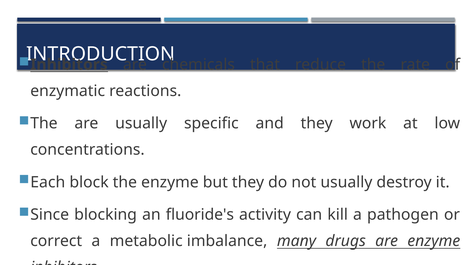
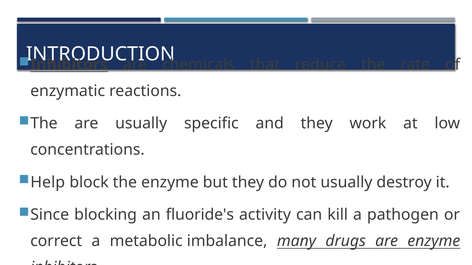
Each: Each -> Help
